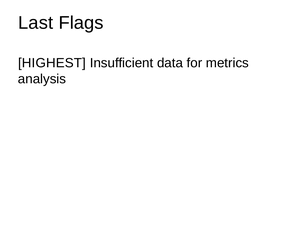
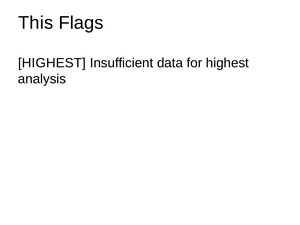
Last: Last -> This
for metrics: metrics -> highest
